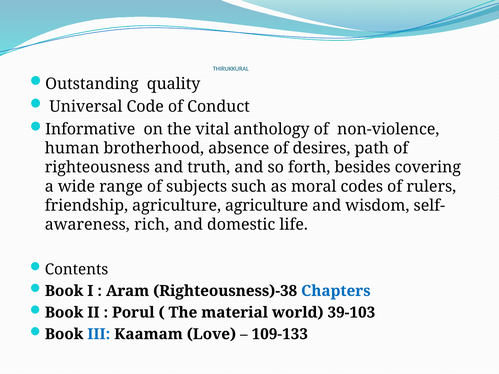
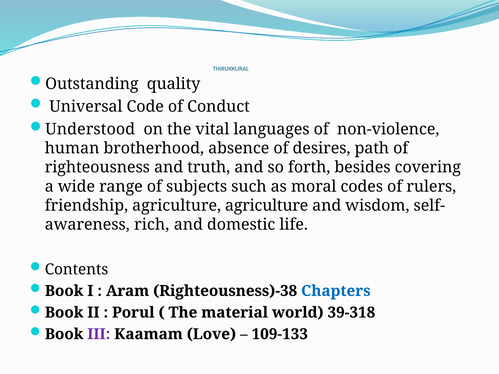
Informative: Informative -> Understood
anthology: anthology -> languages
39-103: 39-103 -> 39-318
III colour: blue -> purple
